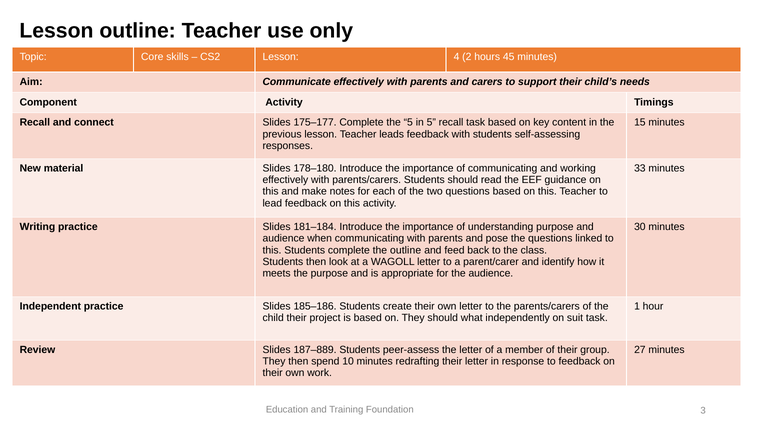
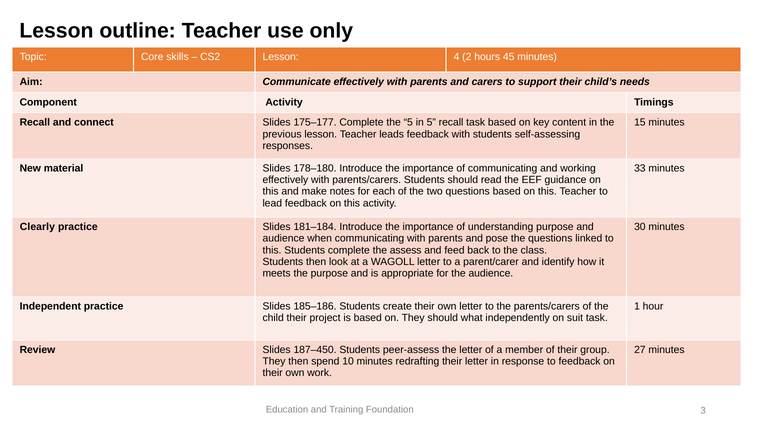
Writing: Writing -> Clearly
the outline: outline -> assess
187–889: 187–889 -> 187–450
